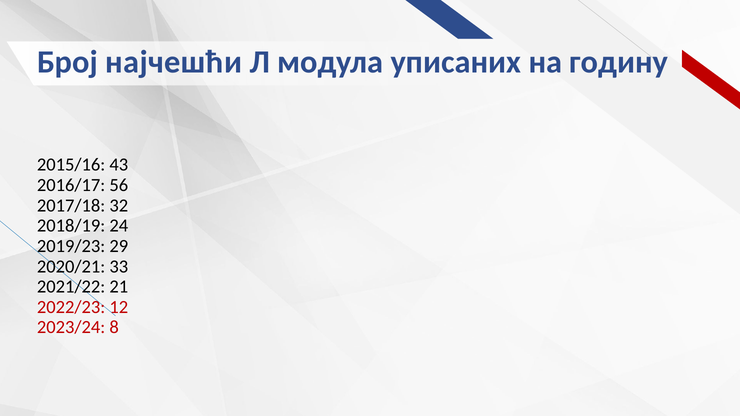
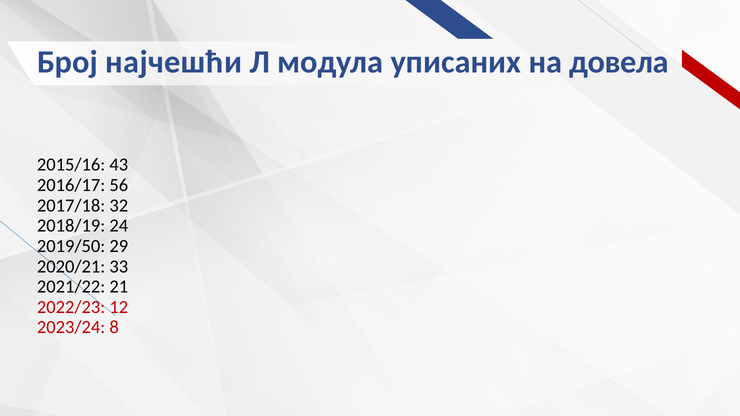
годину: годину -> довела
2019/23: 2019/23 -> 2019/50
